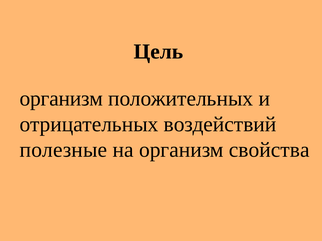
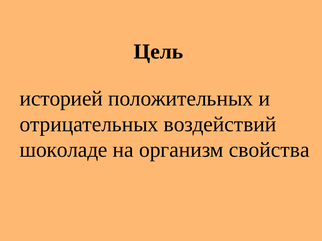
организм at (61, 99): организм -> историей
полезные: полезные -> шоколаде
